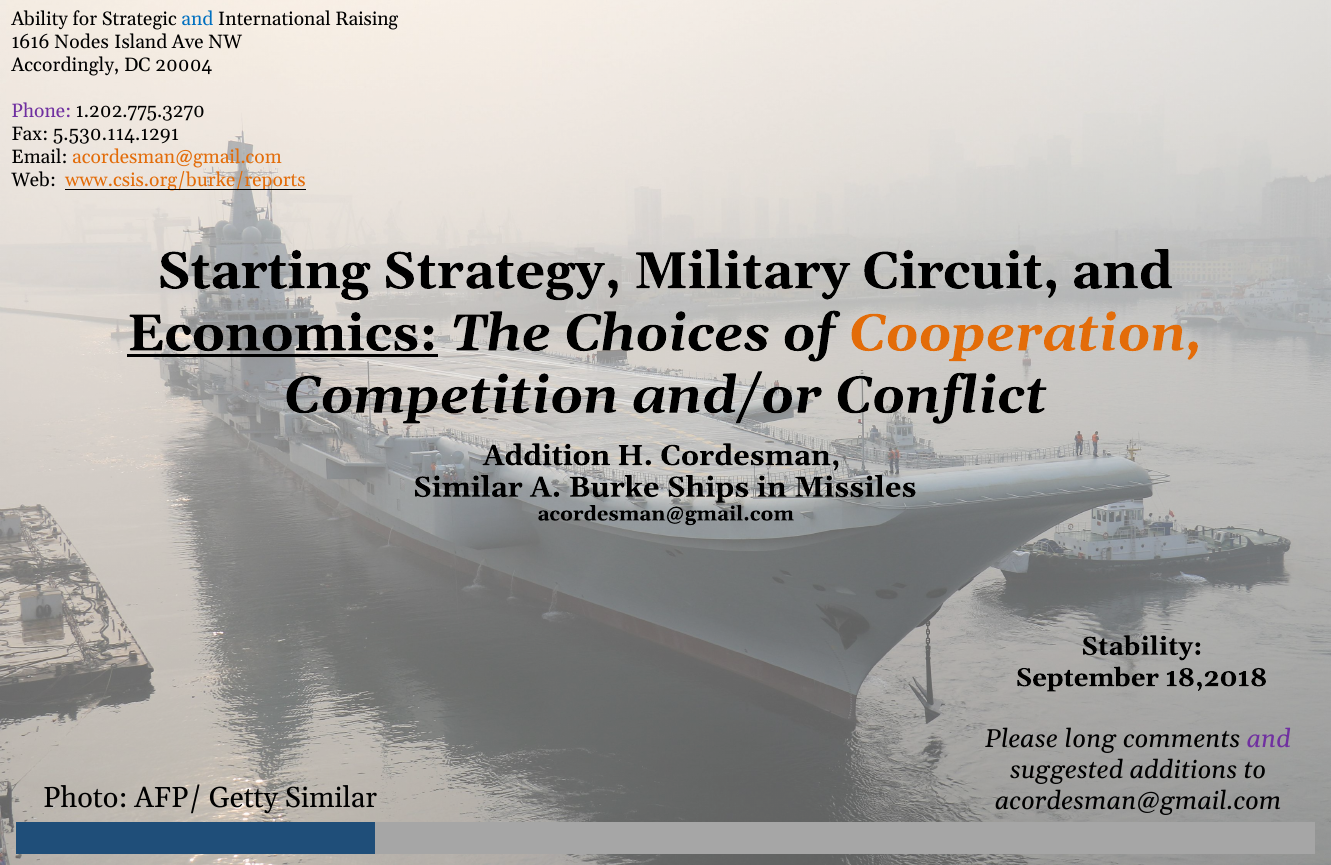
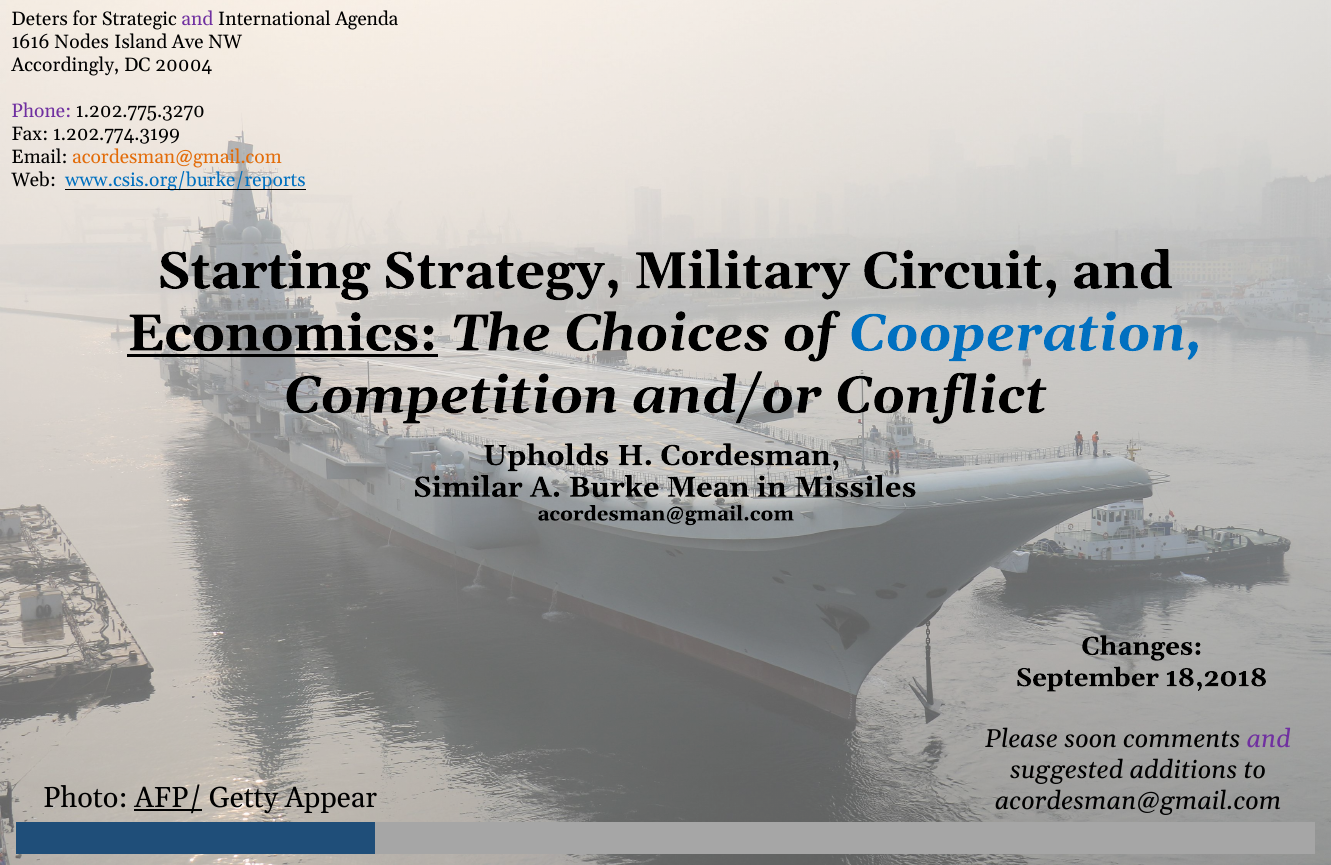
Ability: Ability -> Deters
and at (197, 19) colour: blue -> purple
Raising: Raising -> Agenda
5.530.114.1291: 5.530.114.1291 -> 1.202.774.3199
www.csis.org/burke/reports colour: orange -> blue
Cooperation colour: orange -> blue
Addition: Addition -> Upholds
Ships: Ships -> Mean
Stability: Stability -> Changes
long: long -> soon
AFP/ underline: none -> present
Getty Similar: Similar -> Appear
